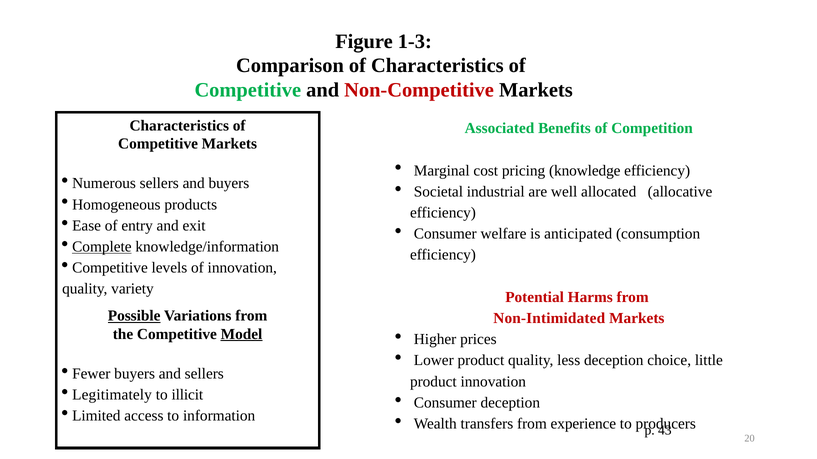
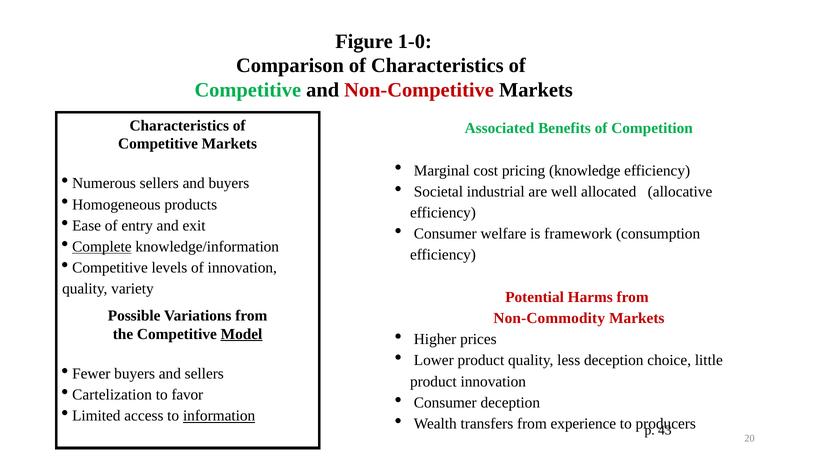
1-3: 1-3 -> 1-0
anticipated: anticipated -> framework
Possible underline: present -> none
Non-Intimidated: Non-Intimidated -> Non-Commodity
Legitimately: Legitimately -> Cartelization
illicit: illicit -> favor
information underline: none -> present
